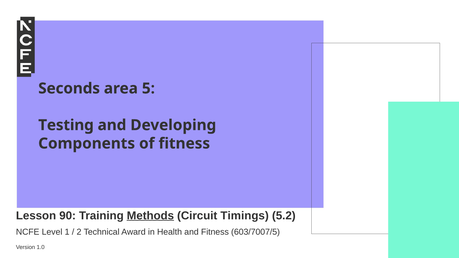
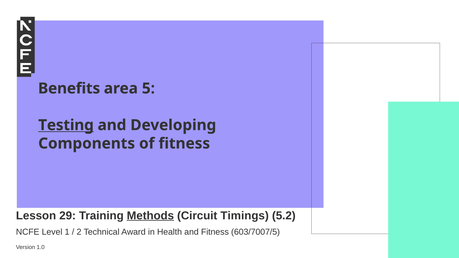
Seconds: Seconds -> Benefits
Testing underline: none -> present
90: 90 -> 29
